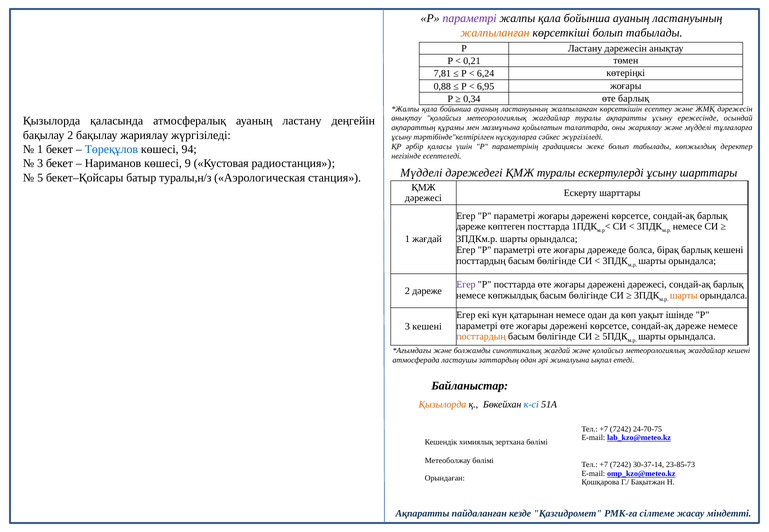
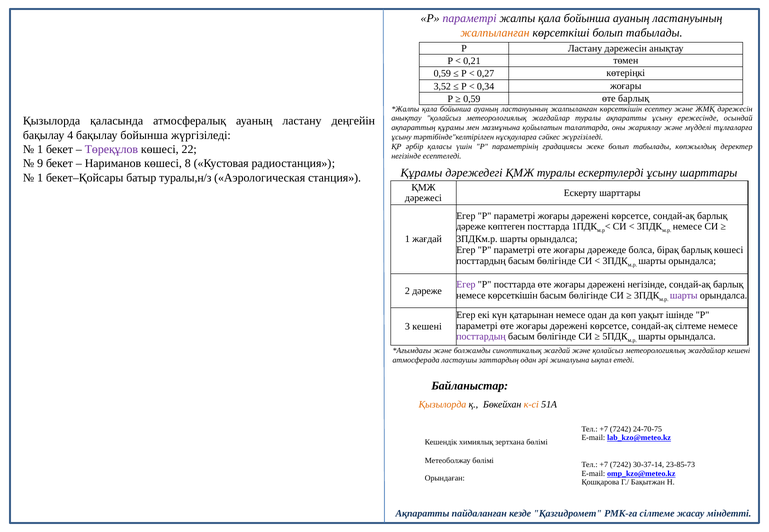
7,81 at (442, 74): 7,81 -> 0,59
6,24: 6,24 -> 0,27
0,88: 0,88 -> 3,52
6,95: 6,95 -> 0,34
0,34 at (472, 99): 0,34 -> 0,59
бақылау 2: 2 -> 4
бақылау жариялау: жариялау -> бойынша
Төреқұлов colour: blue -> purple
94: 94 -> 22
3 at (40, 164): 3 -> 9
9: 9 -> 8
Мүдделі at (421, 173): Мүдделі -> Құрамы
5 at (40, 178): 5 -> 1
барлық кешені: кешені -> көшесі
дәрежені дәрежесі: дәрежесі -> негізінде
немесе көпжылдық: көпжылдық -> көрсеткішін
шарты at (684, 296) colour: orange -> purple
сондай-ақ дәреже: дәреже -> сілтеме
посттардың at (481, 337) colour: orange -> purple
к-сі colour: blue -> orange
